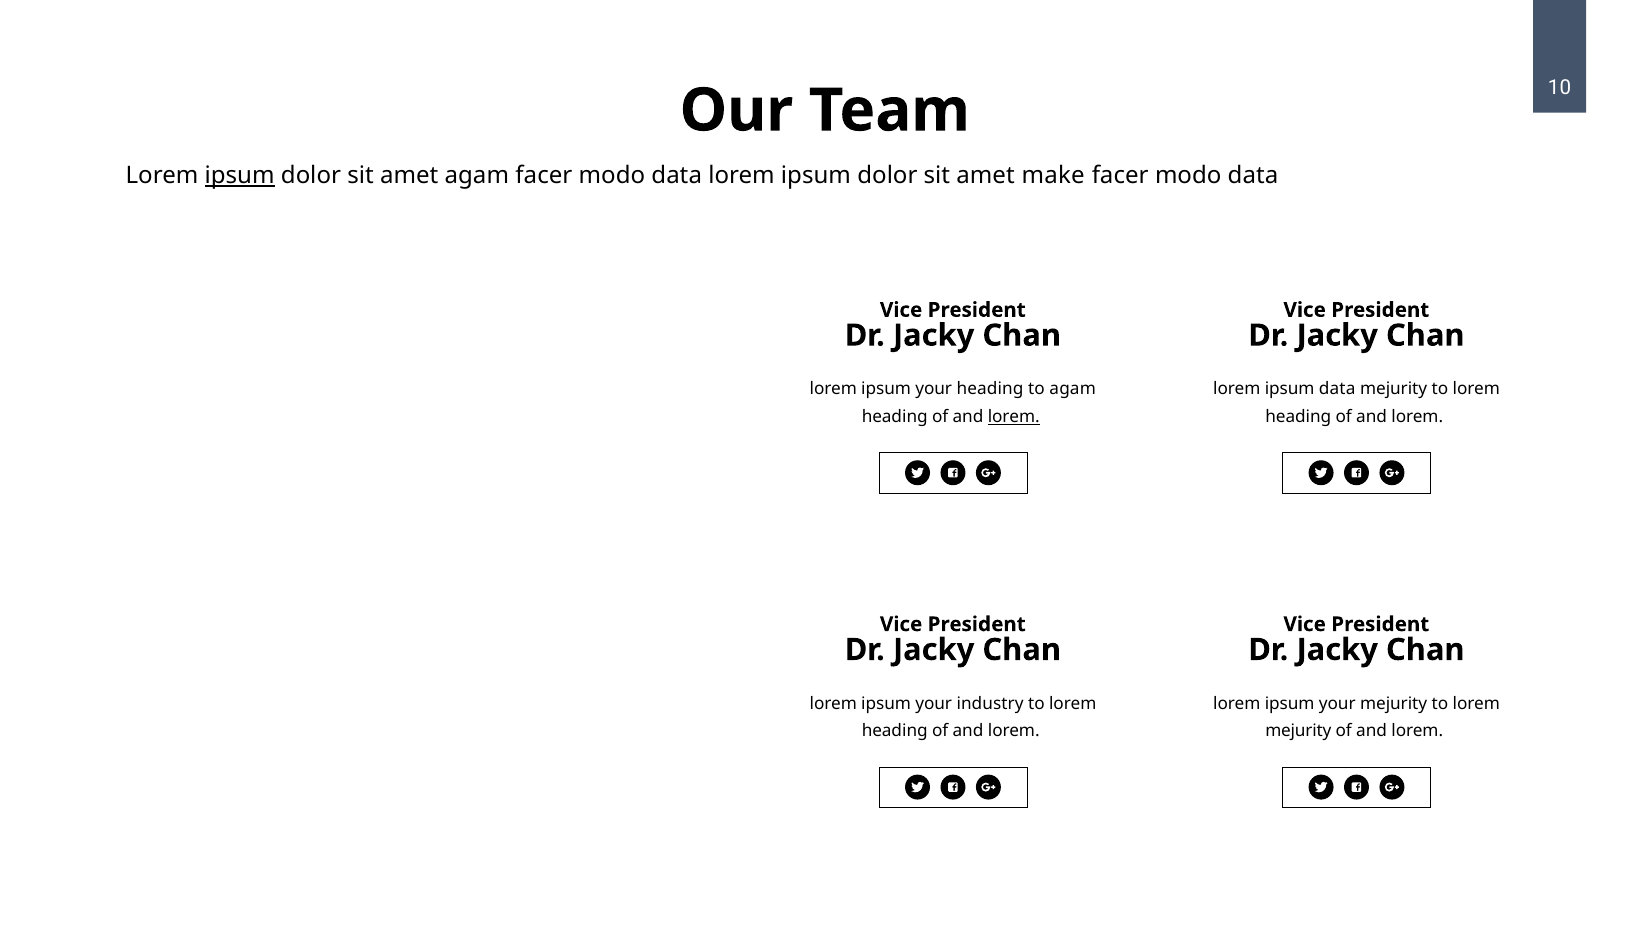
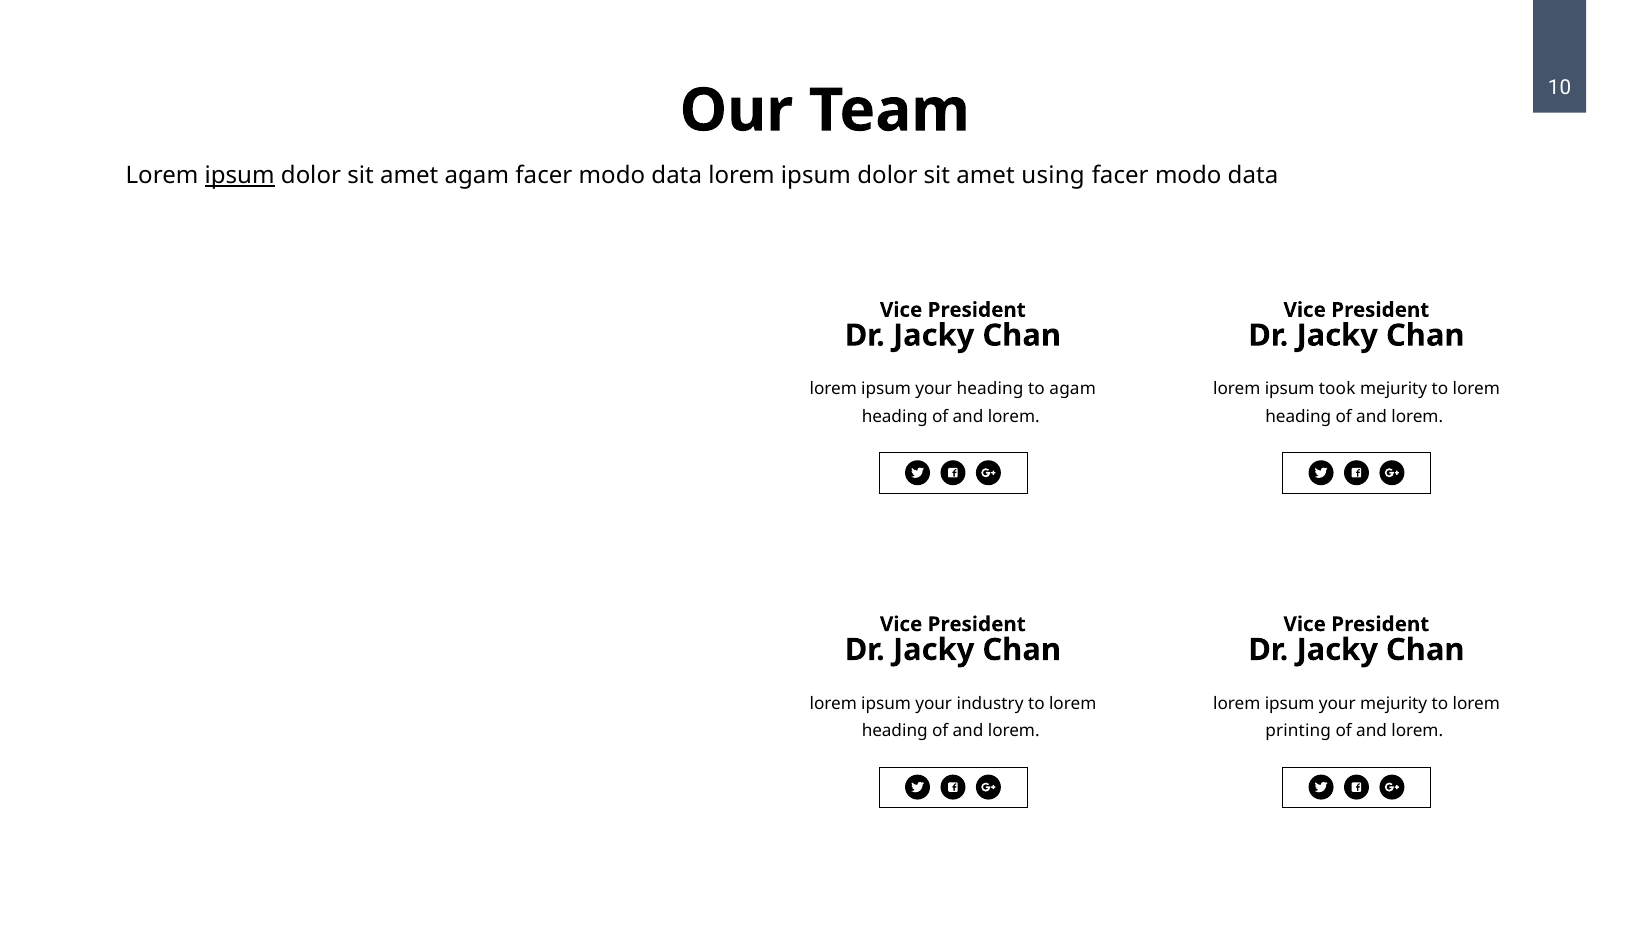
make: make -> using
ipsum data: data -> took
lorem at (1014, 417) underline: present -> none
mejurity at (1298, 731): mejurity -> printing
